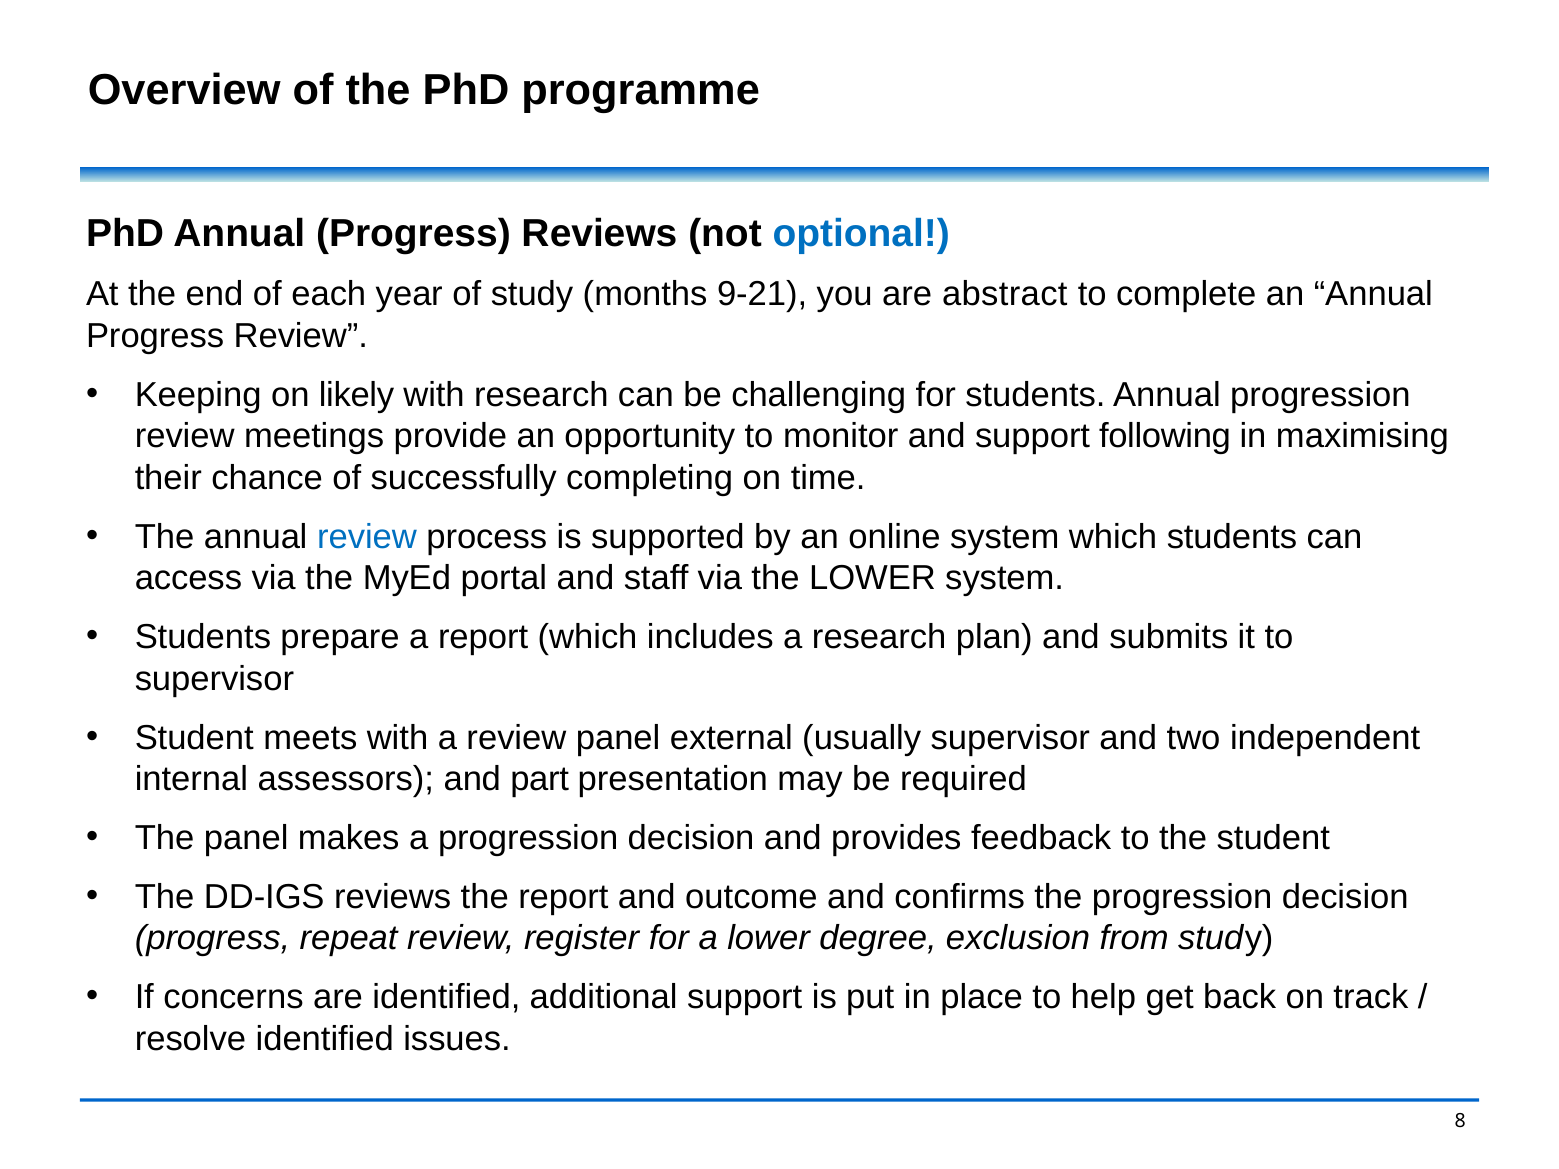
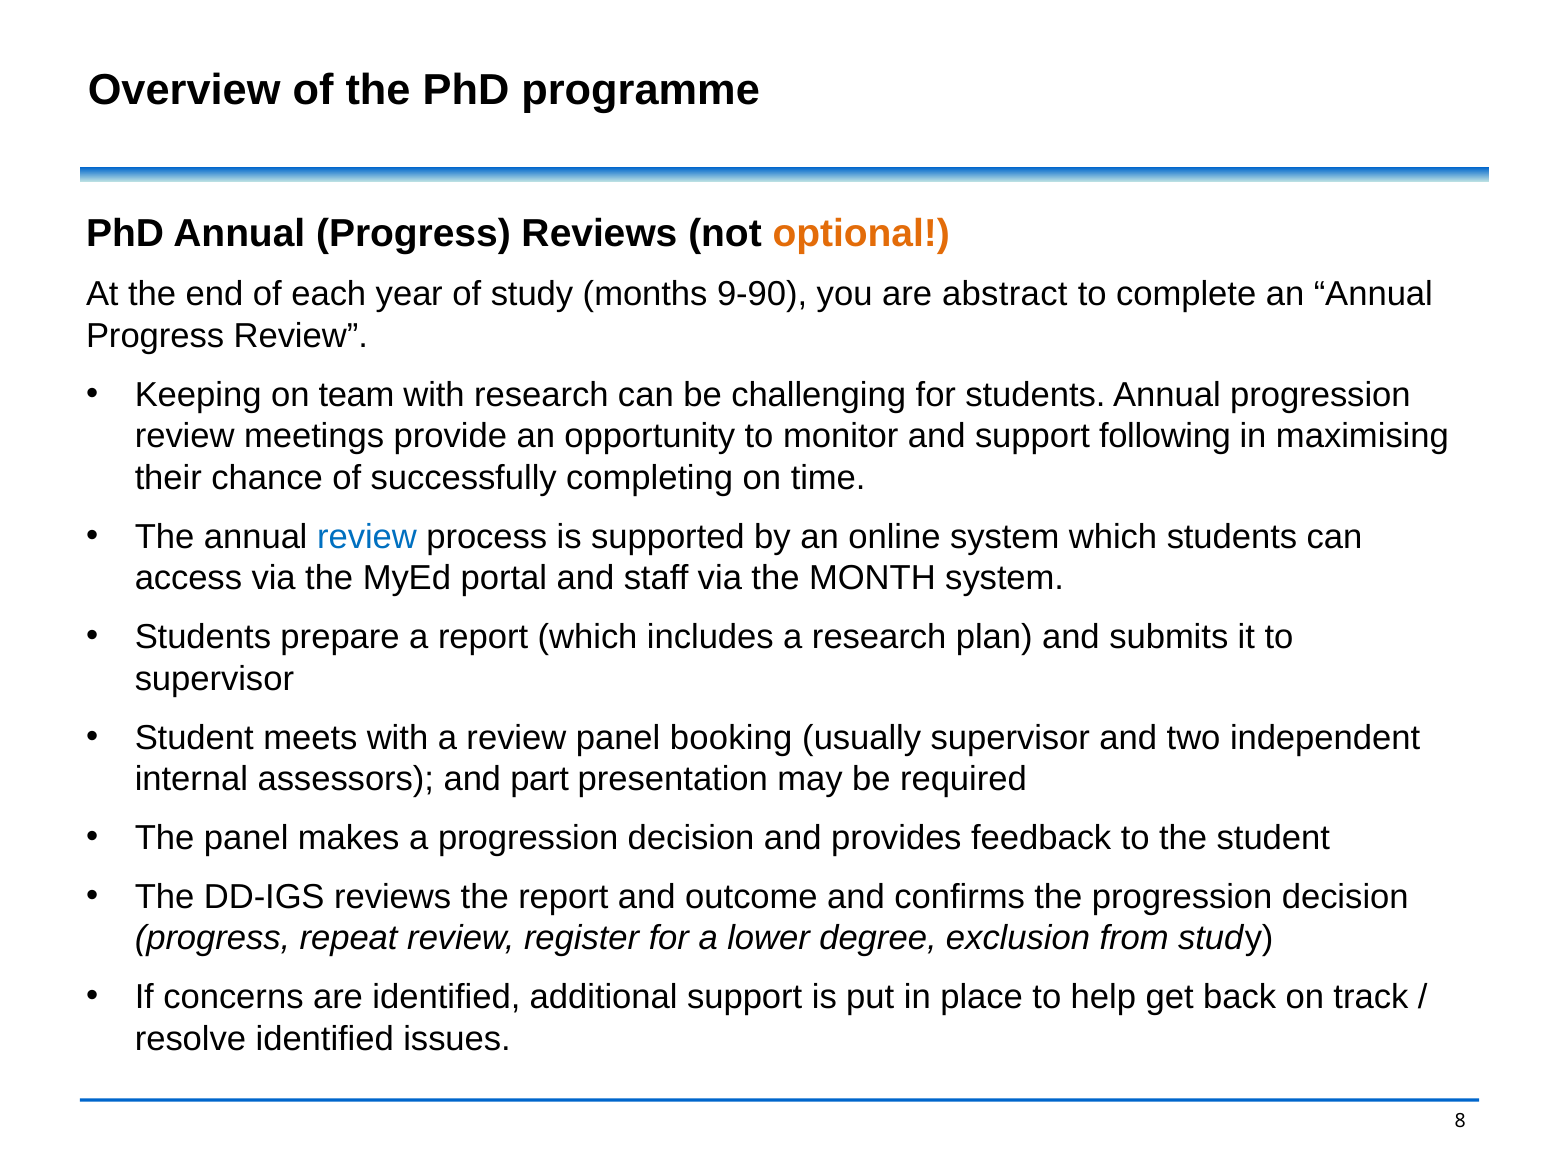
optional colour: blue -> orange
9-21: 9-21 -> 9-90
likely: likely -> team
the LOWER: LOWER -> MONTH
external: external -> booking
